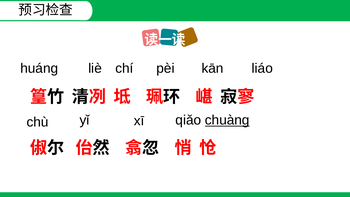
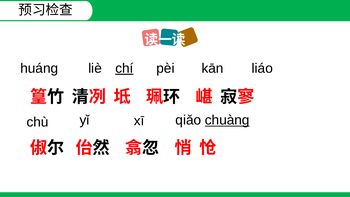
chí underline: none -> present
